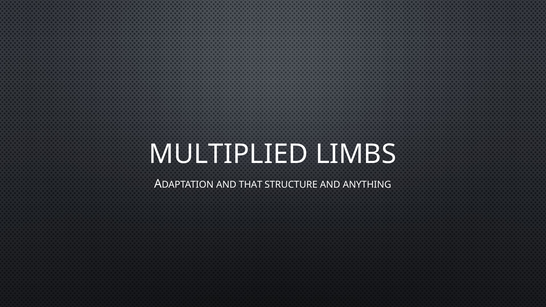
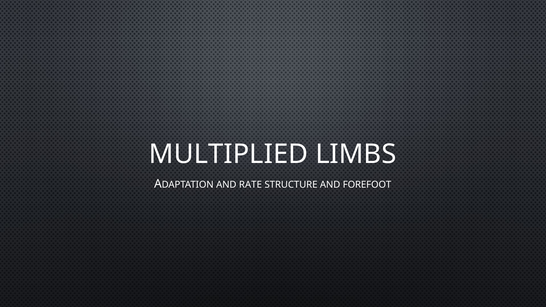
THAT: THAT -> RATE
ANYTHING: ANYTHING -> FOREFOOT
